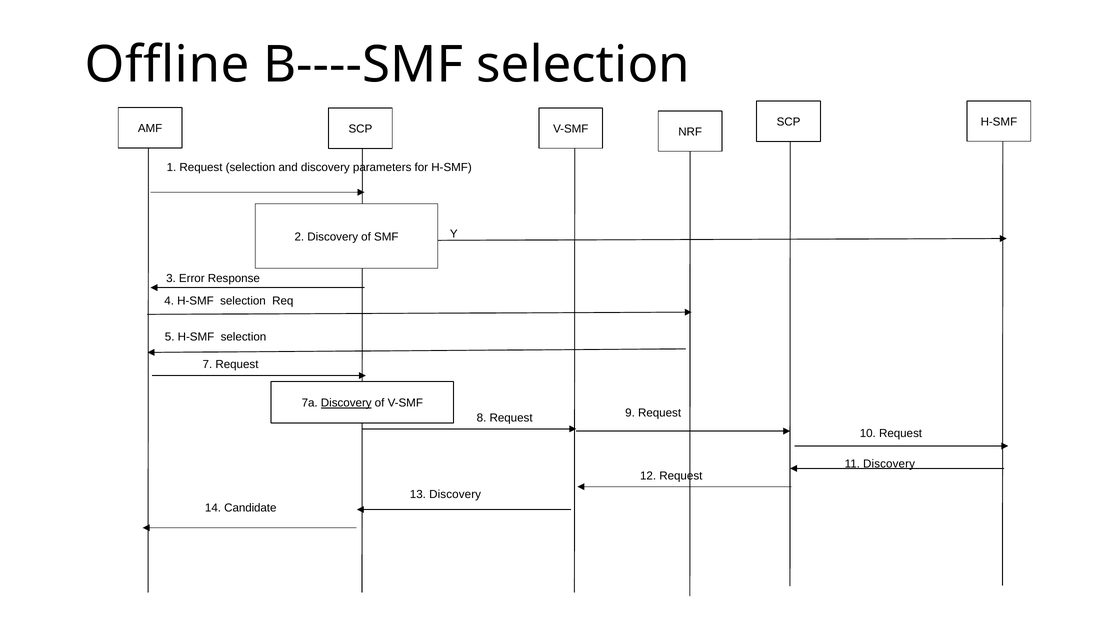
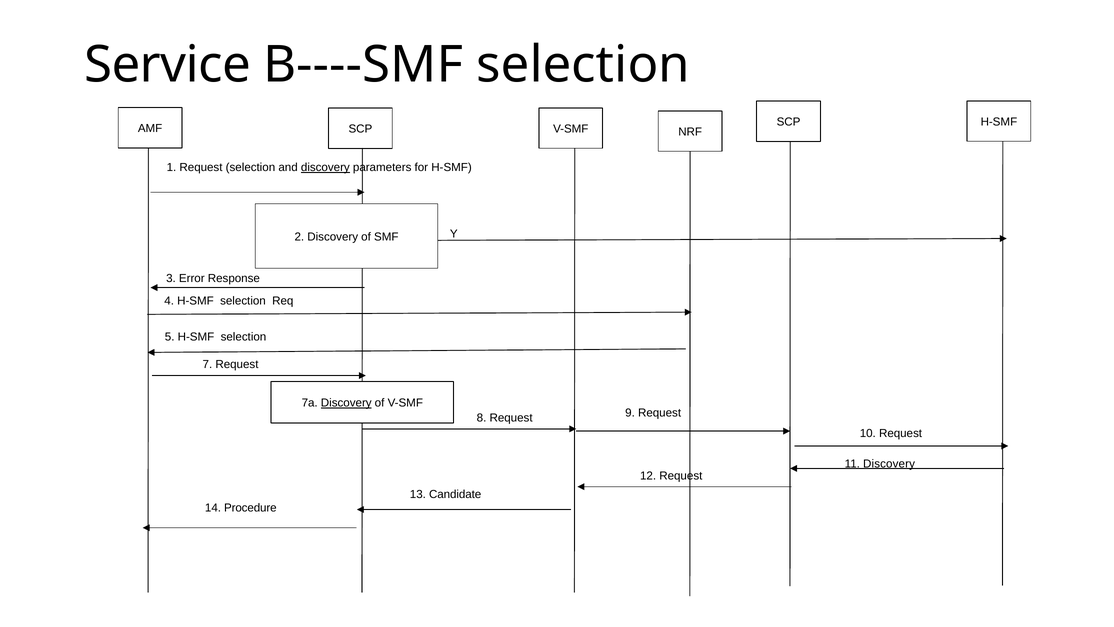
Offline: Offline -> Service
discovery at (325, 167) underline: none -> present
13 Discovery: Discovery -> Candidate
Candidate: Candidate -> Procedure
